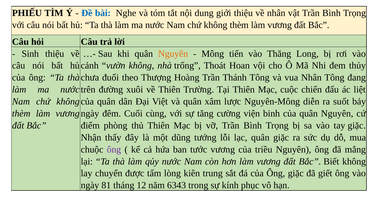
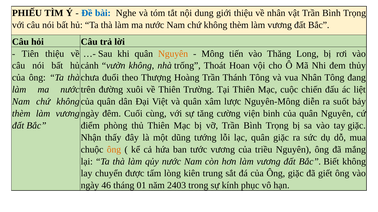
Sinh: Sinh -> Tiên
ông at (114, 150) colour: purple -> orange
81: 81 -> 46
12: 12 -> 01
6343: 6343 -> 2403
